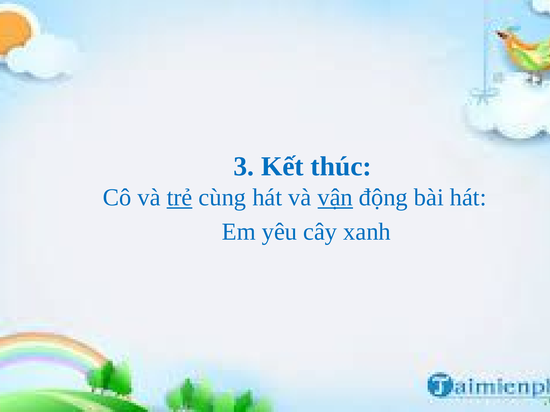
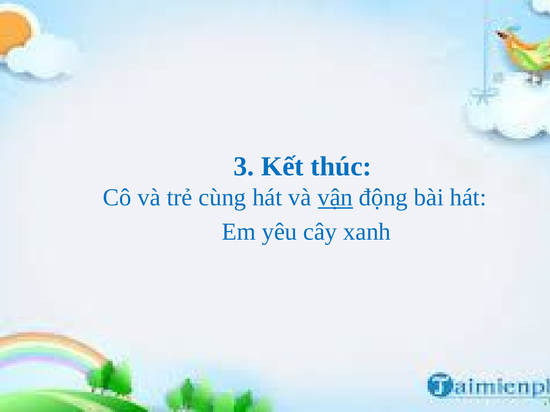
trẻ underline: present -> none
